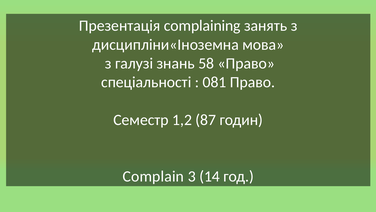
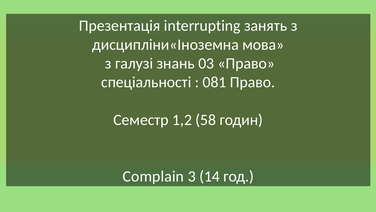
complaining: complaining -> interrupting
58: 58 -> 03
87: 87 -> 58
